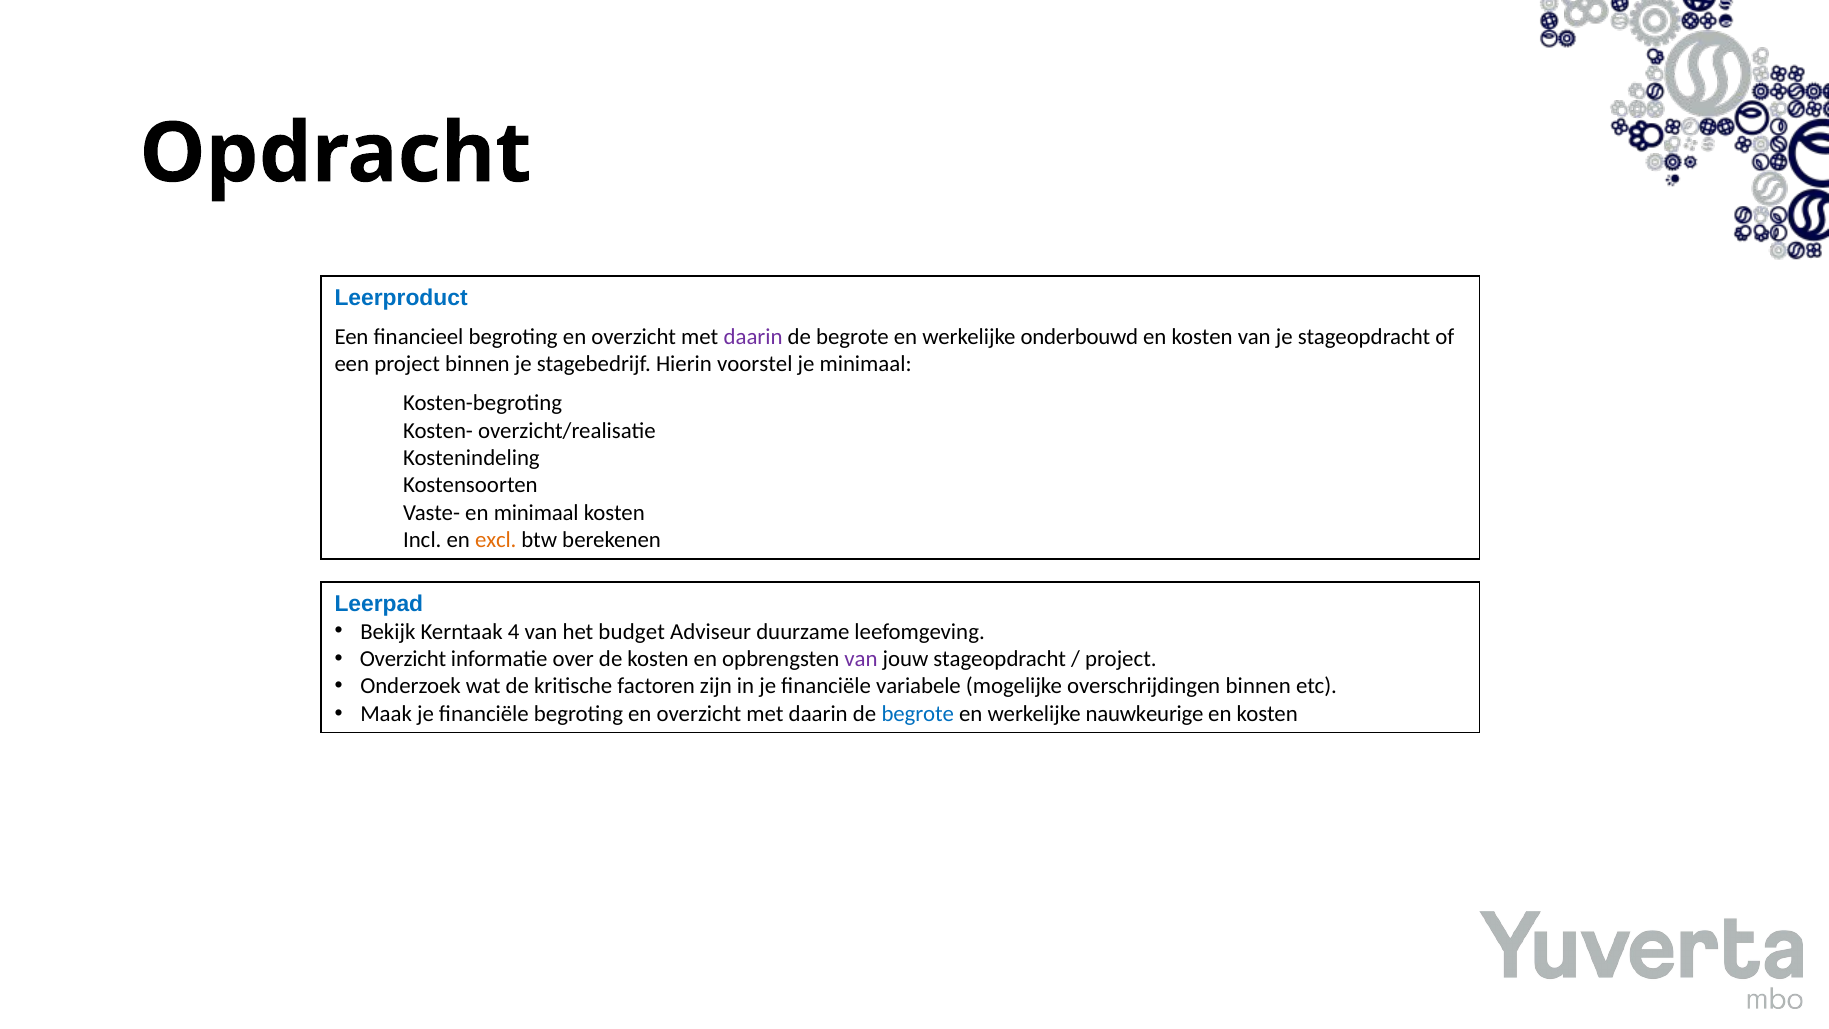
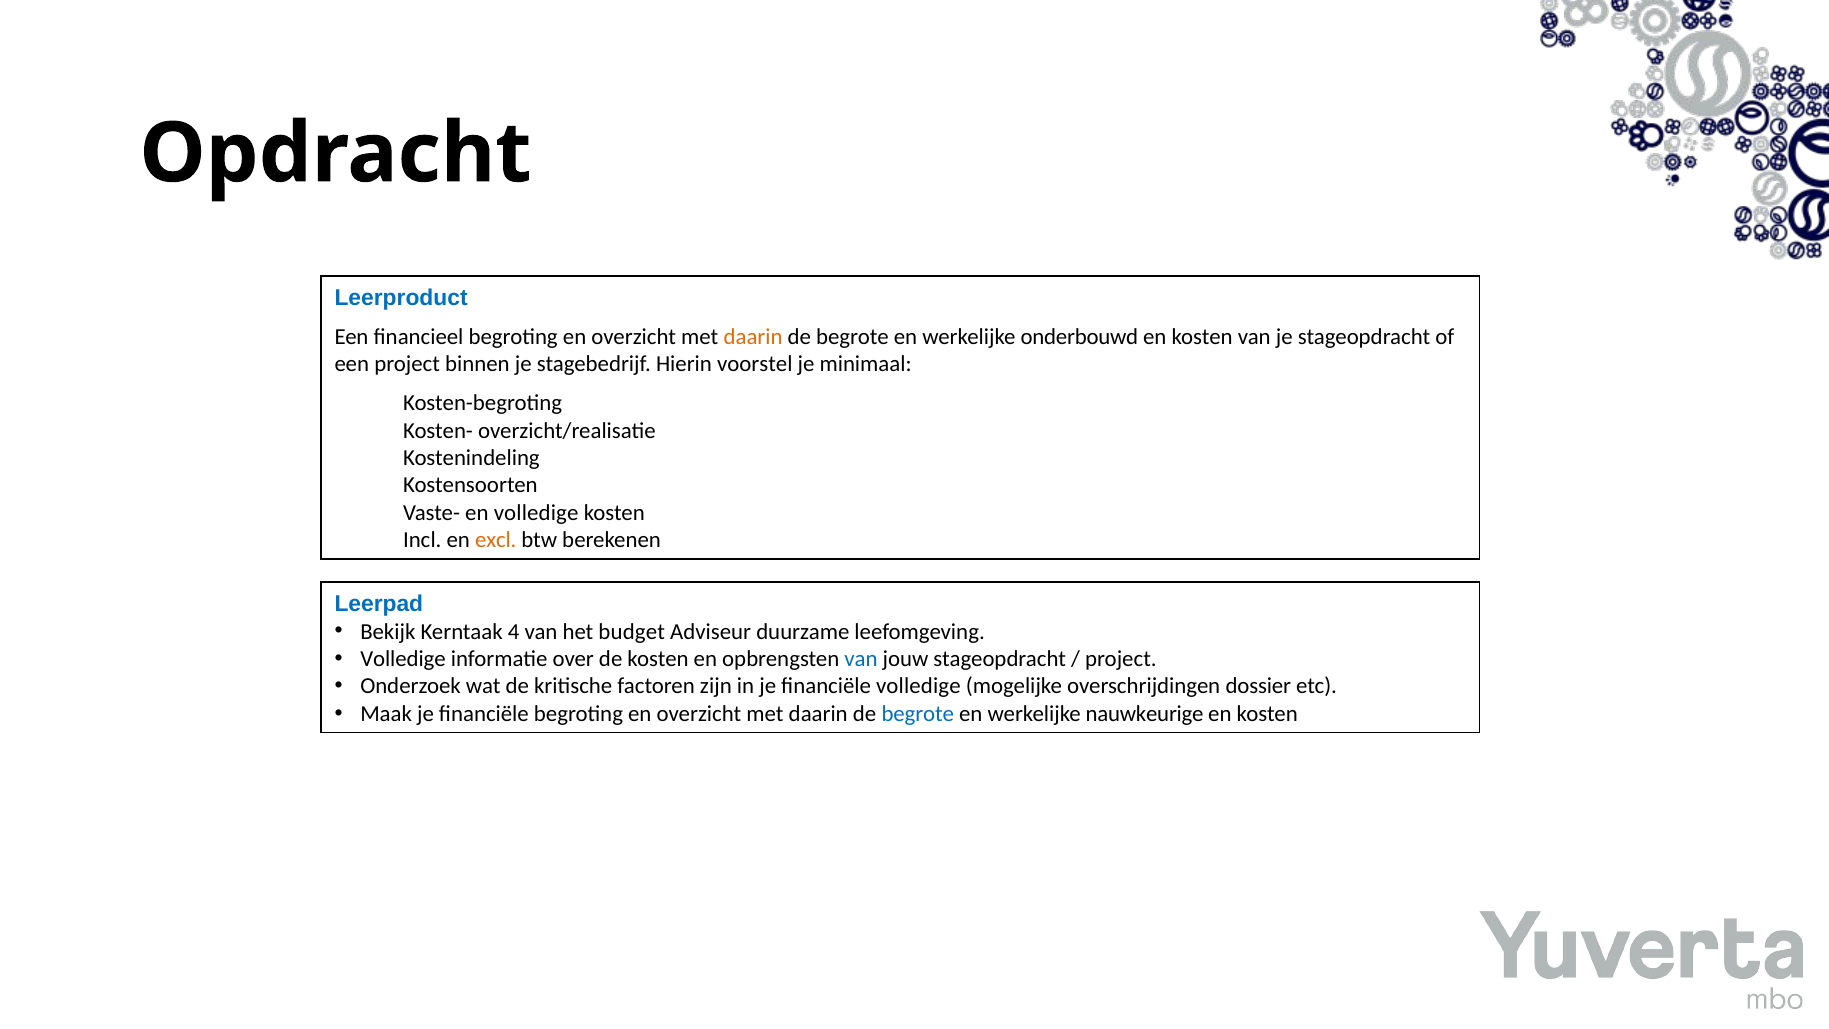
daarin at (753, 337) colour: purple -> orange
en minimaal: minimaal -> volledige
Overzicht at (403, 659): Overzicht -> Volledige
van at (861, 659) colour: purple -> blue
financiële variabele: variabele -> volledige
overschrijdingen binnen: binnen -> dossier
